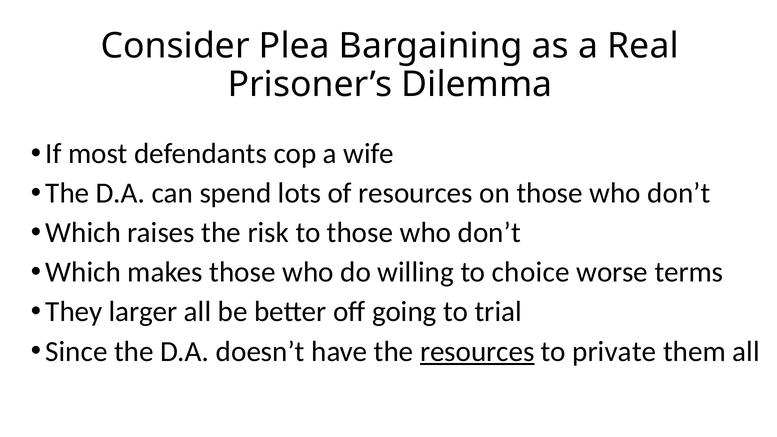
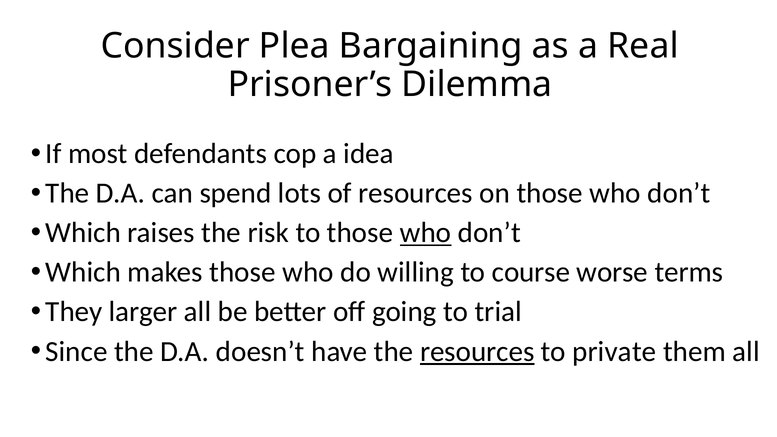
wife: wife -> idea
who at (426, 233) underline: none -> present
choice: choice -> course
